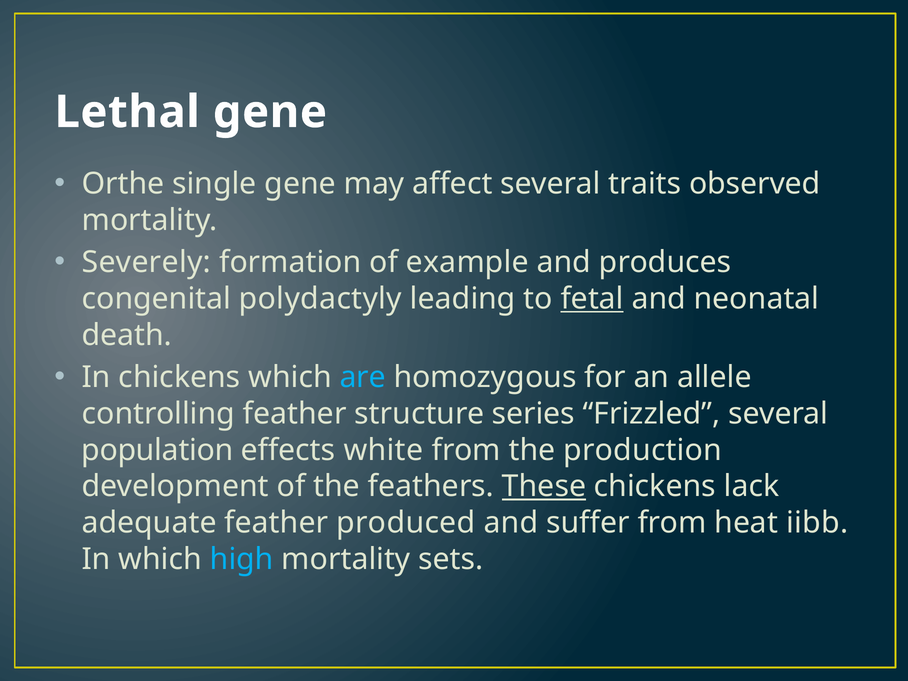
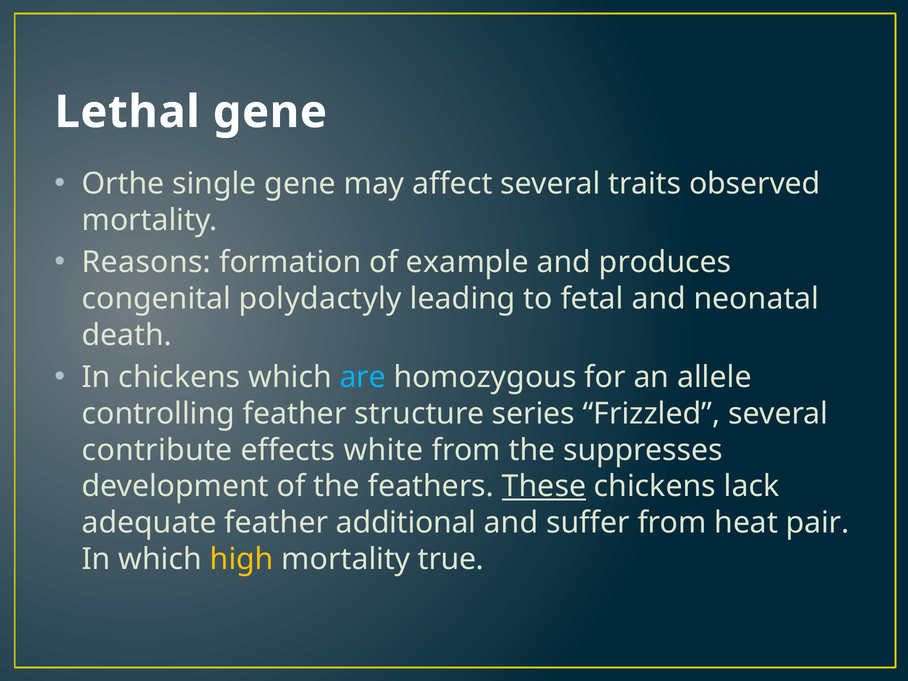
Severely: Severely -> Reasons
fetal underline: present -> none
population: population -> contribute
production: production -> suppresses
produced: produced -> additional
iibb: iibb -> pair
high colour: light blue -> yellow
sets: sets -> true
